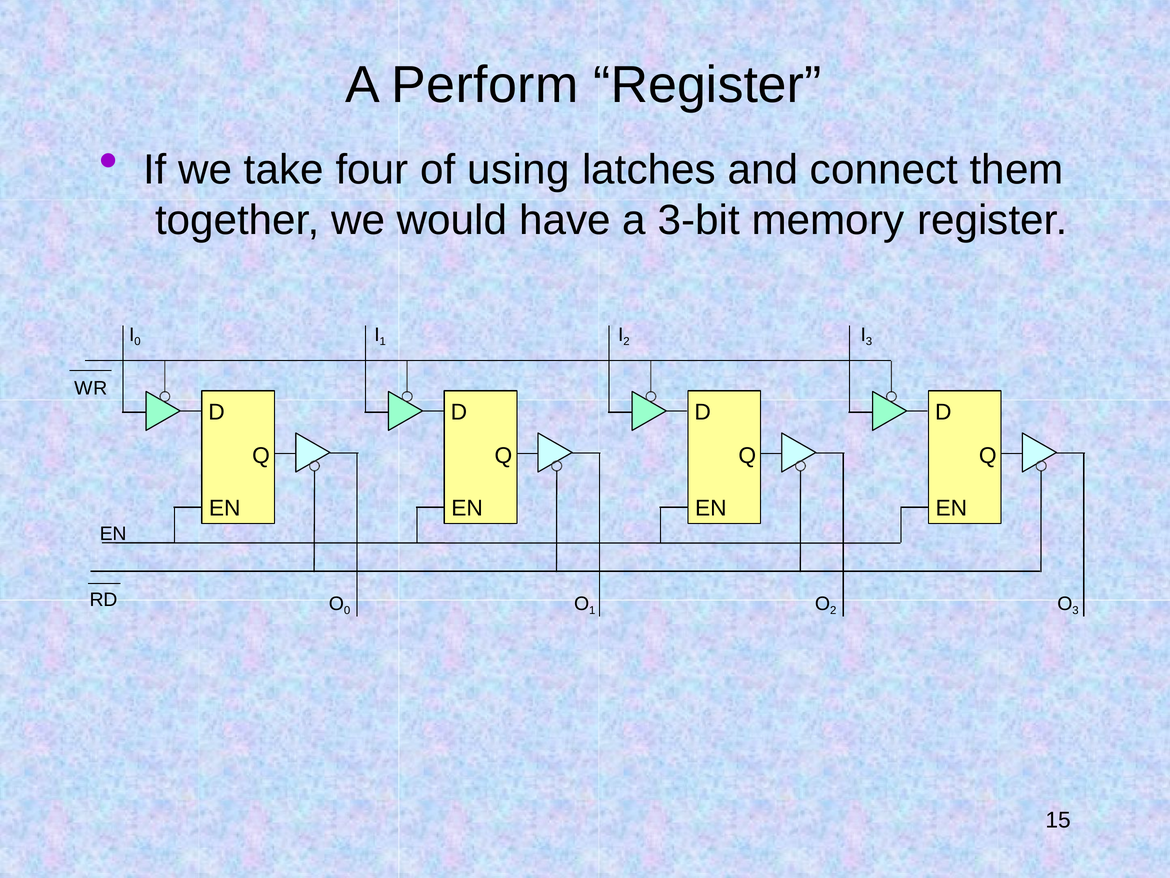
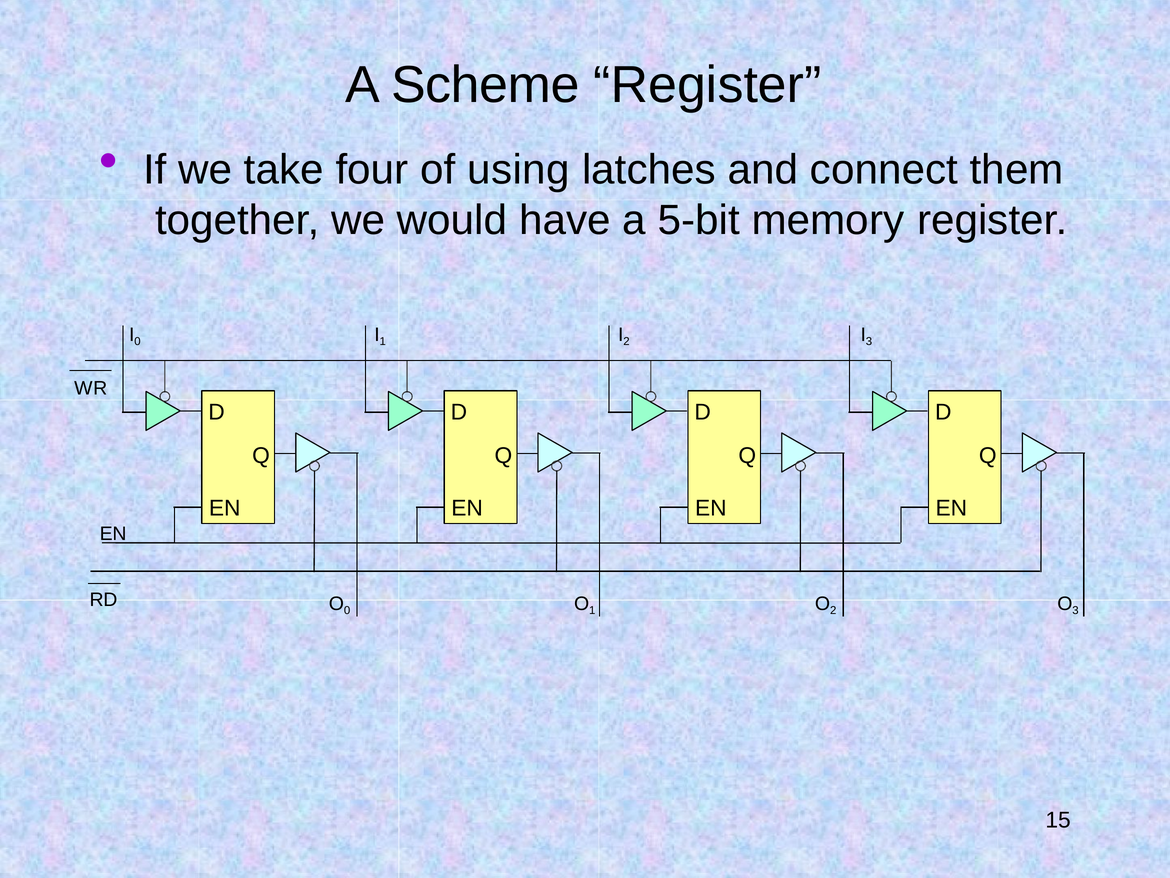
Perform: Perform -> Scheme
3-bit: 3-bit -> 5-bit
